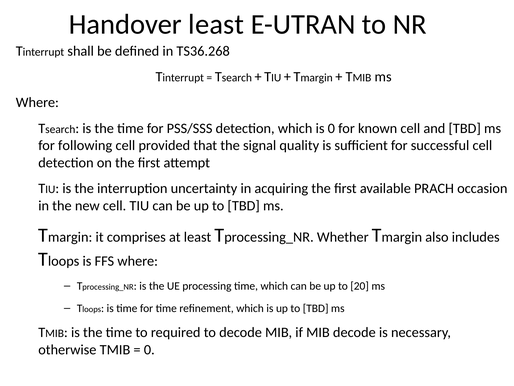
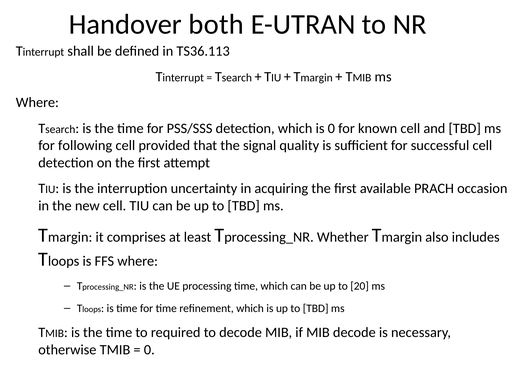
Handover least: least -> both
TS36.268: TS36.268 -> TS36.113
